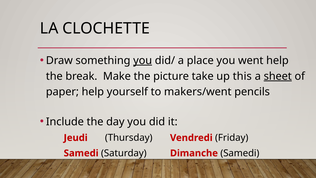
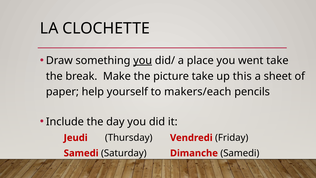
went help: help -> take
sheet underline: present -> none
makers/went: makers/went -> makers/each
